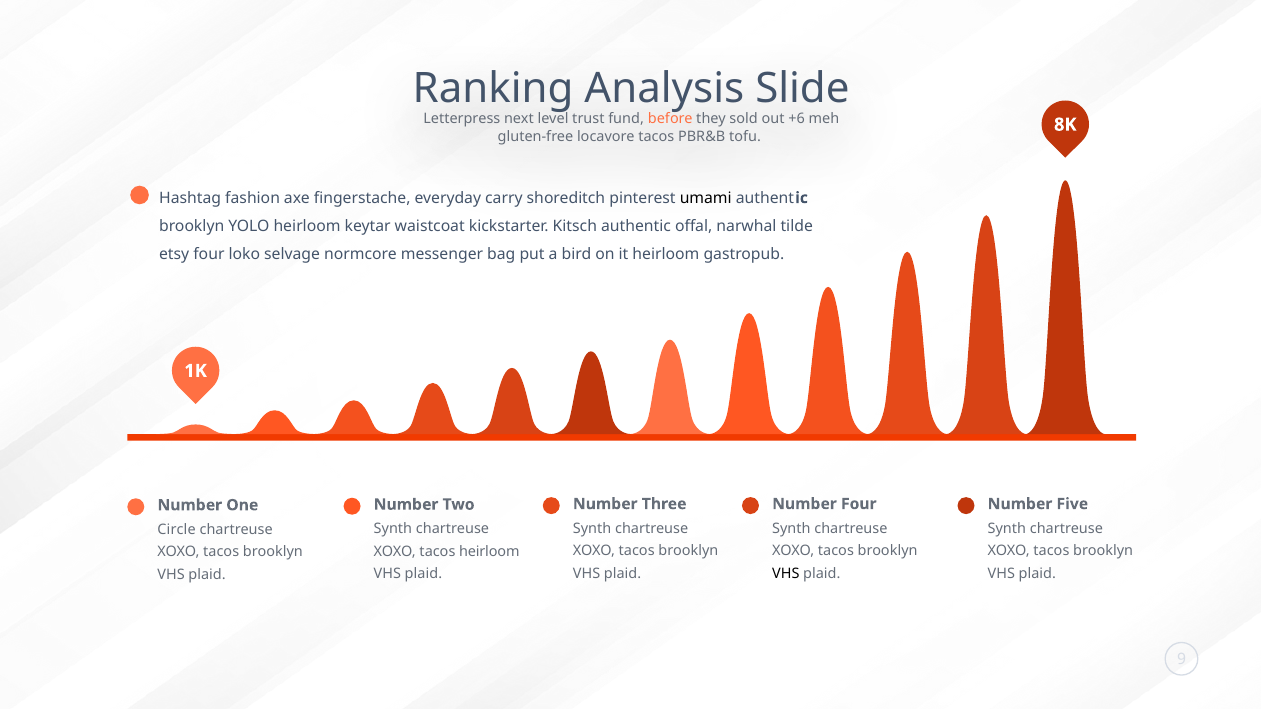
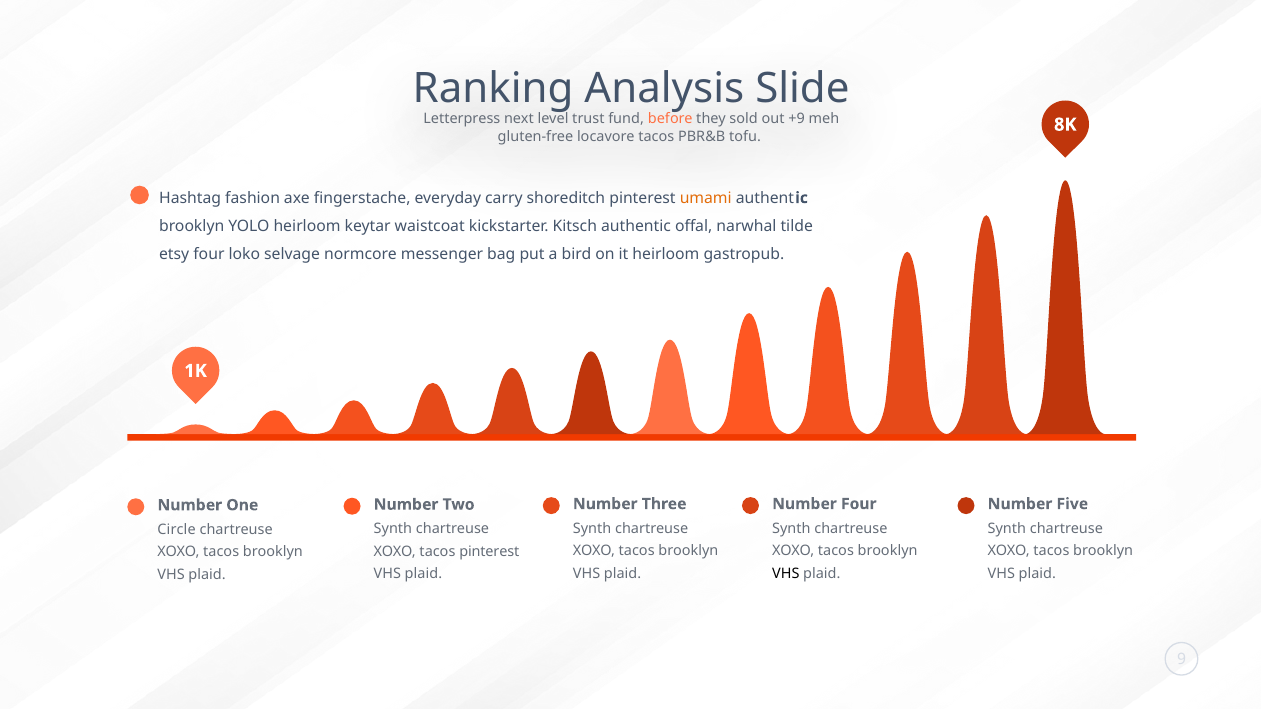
+6: +6 -> +9
umami colour: black -> orange
tacos heirloom: heirloom -> pinterest
